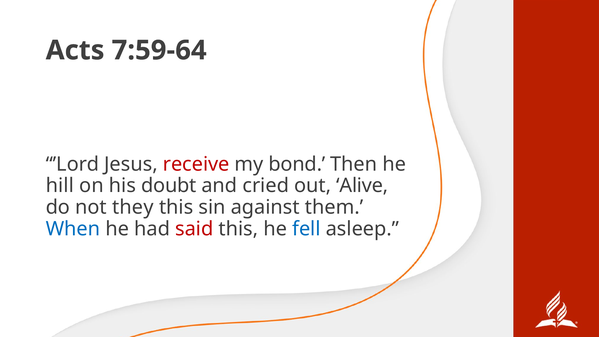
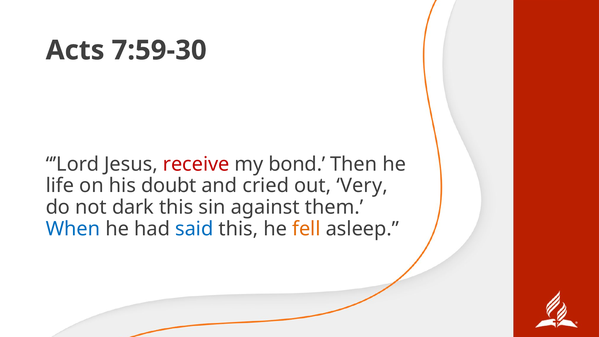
7:59-64: 7:59-64 -> 7:59-30
hill: hill -> life
Alive: Alive -> Very
they: they -> dark
said colour: red -> blue
fell colour: blue -> orange
